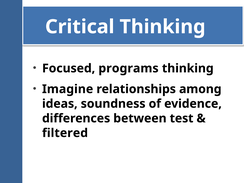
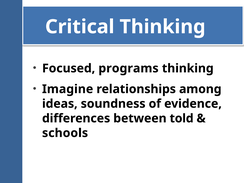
test: test -> told
filtered: filtered -> schools
